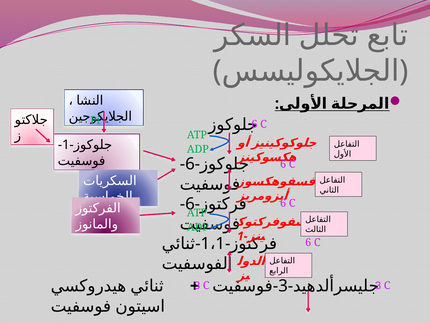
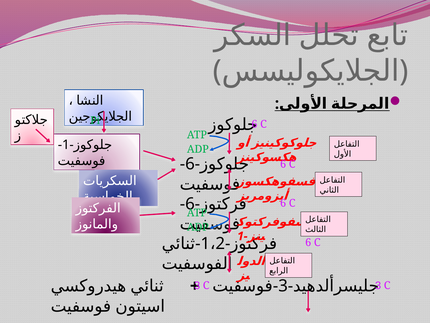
1 at (220, 243): 1 -> 2
